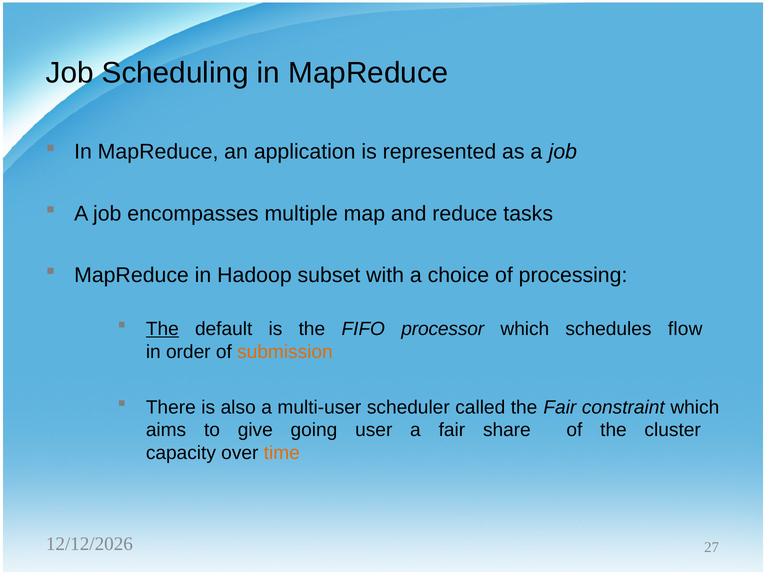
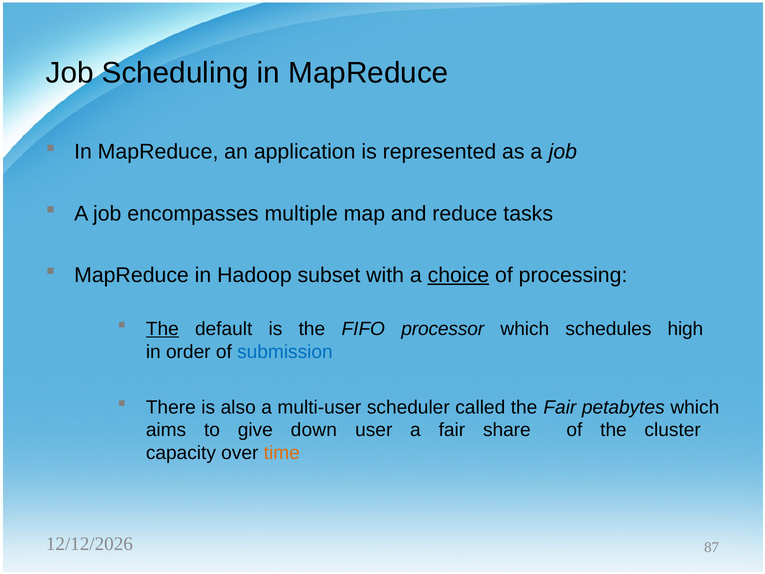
choice underline: none -> present
flow: flow -> high
submission colour: orange -> blue
constraint: constraint -> petabytes
going: going -> down
27: 27 -> 87
